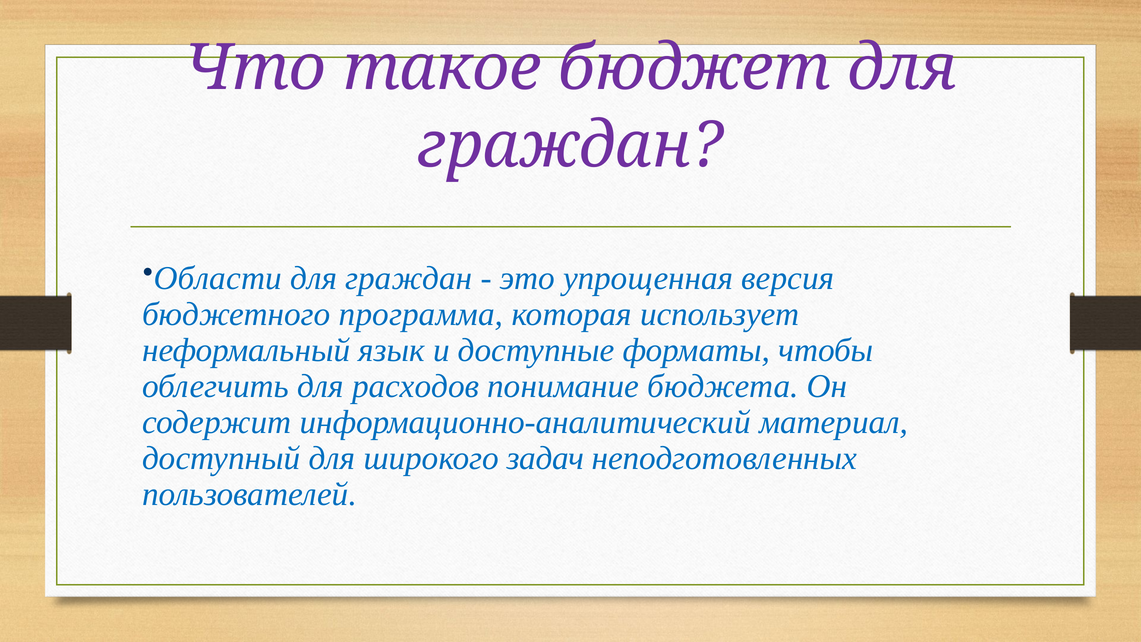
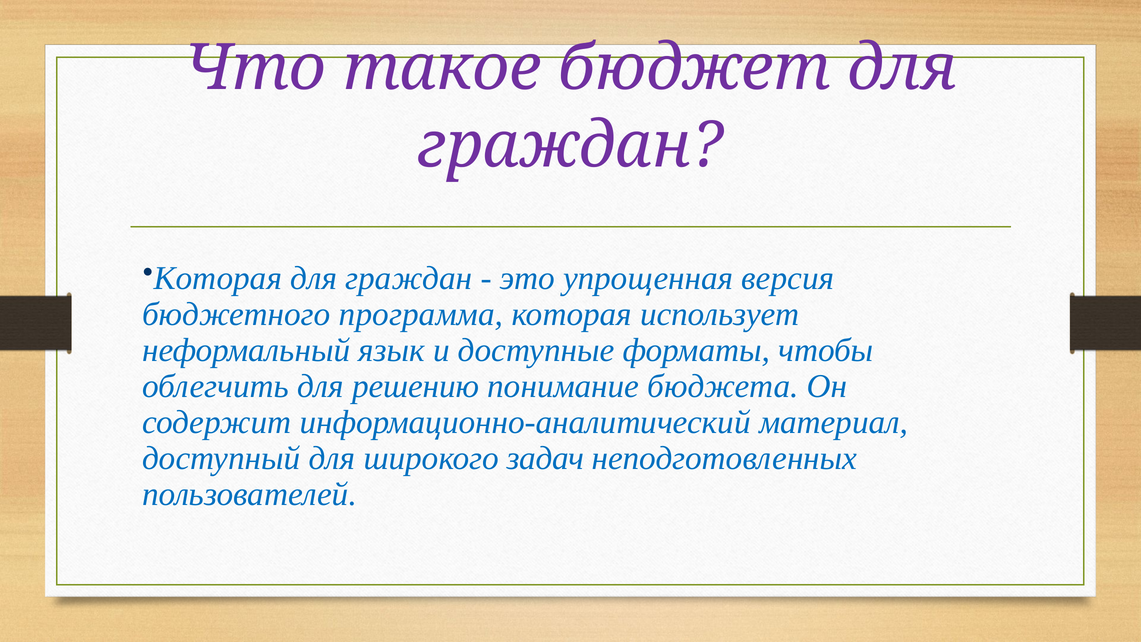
Области at (218, 278): Области -> Которая
расходов: расходов -> решению
